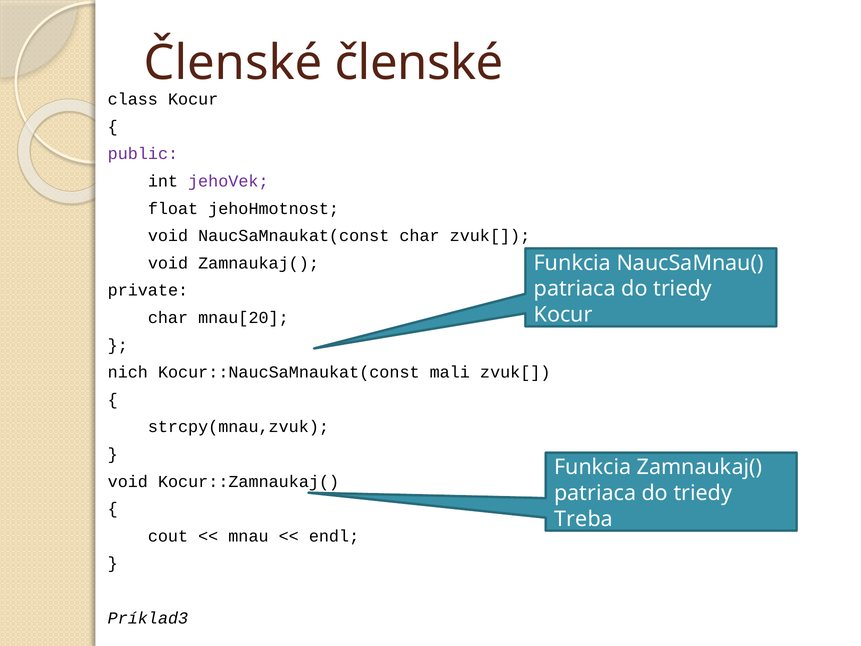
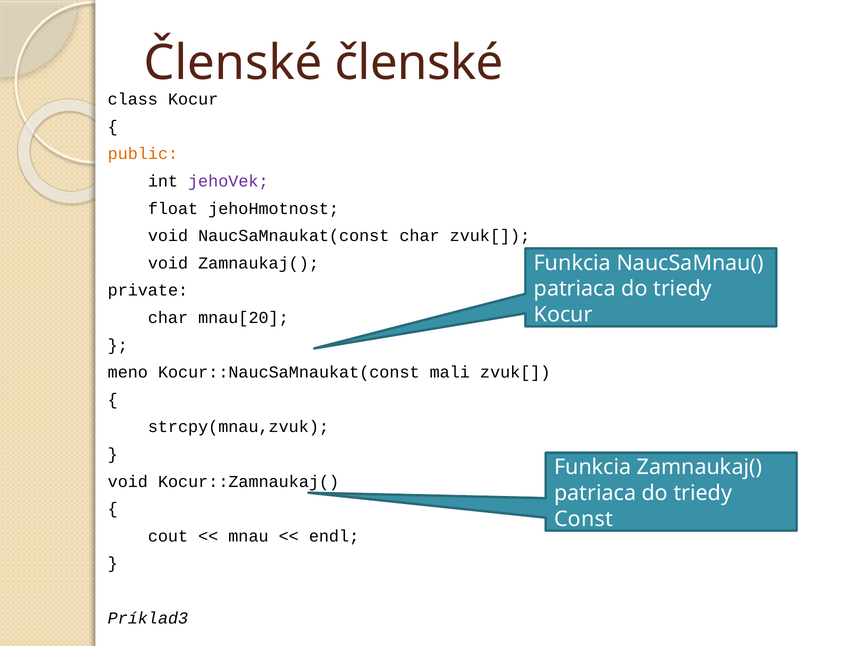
public colour: purple -> orange
nich: nich -> meno
Treba: Treba -> Const
